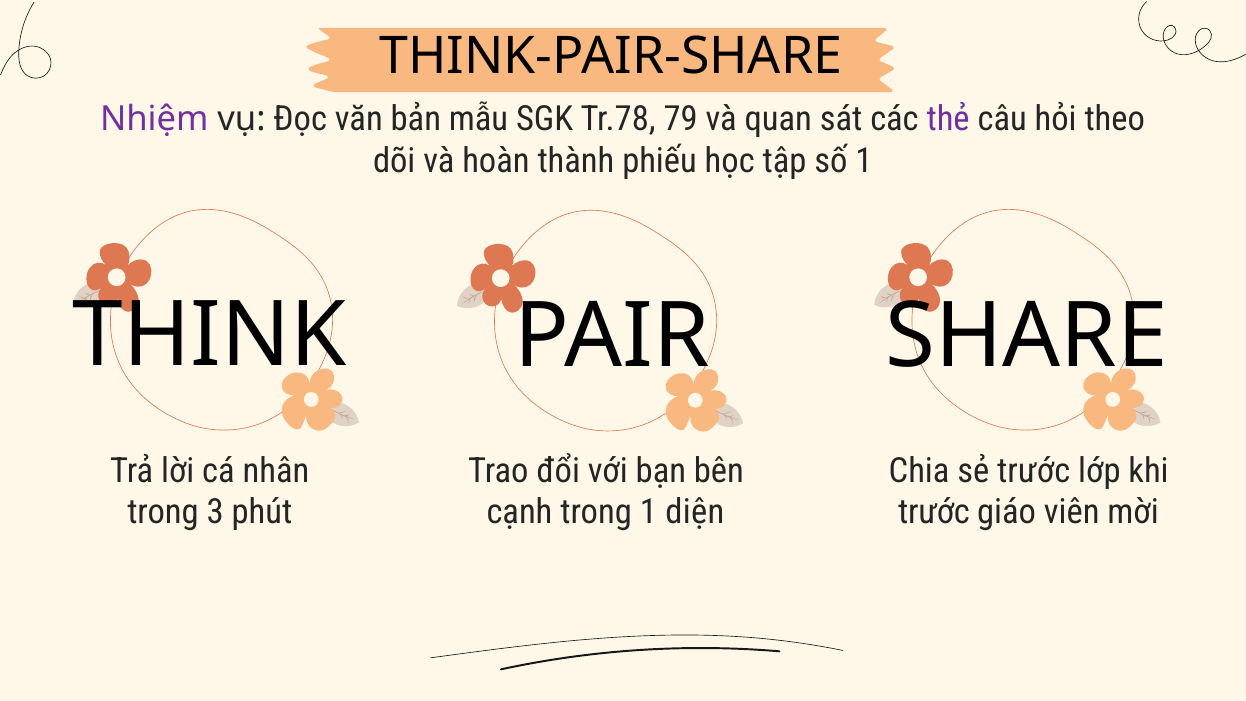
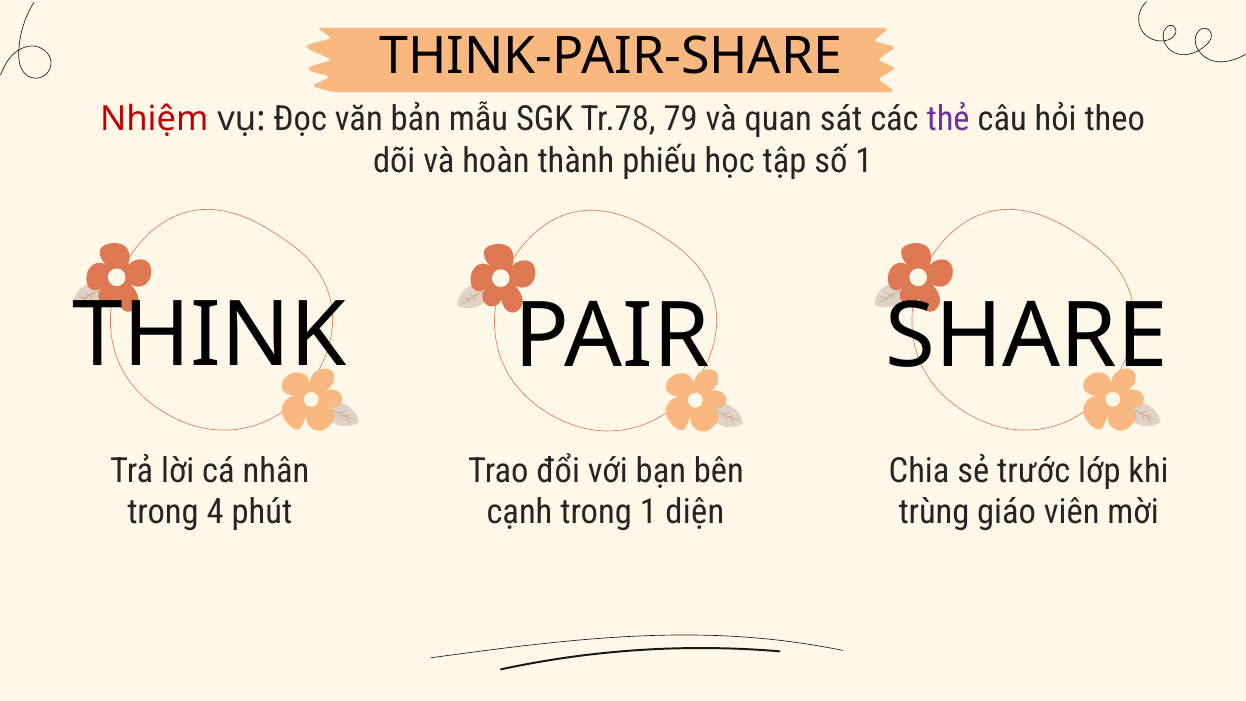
Nhiệm colour: purple -> red
3: 3 -> 4
trước at (934, 512): trước -> trùng
